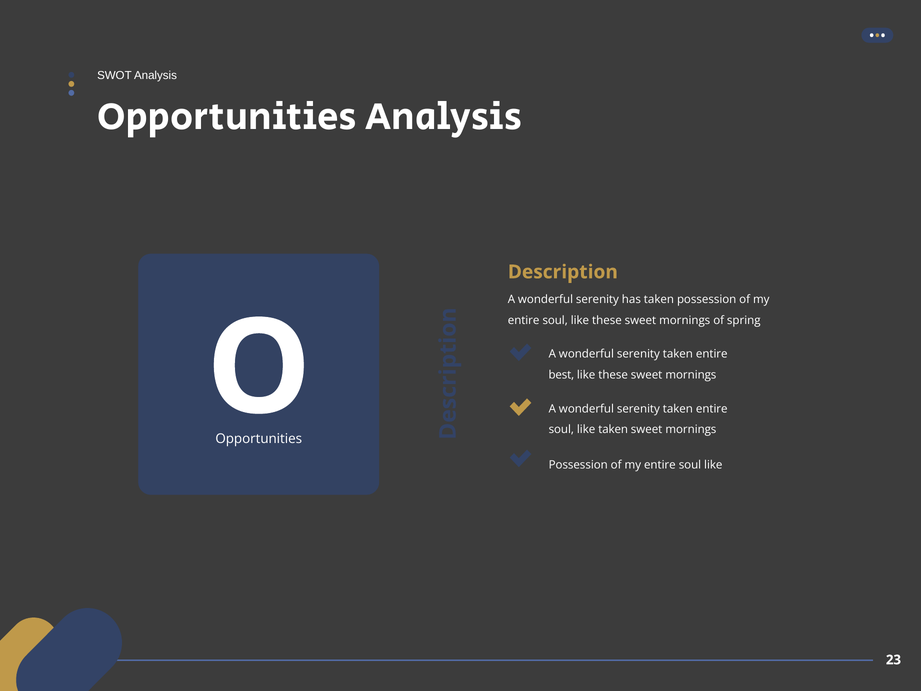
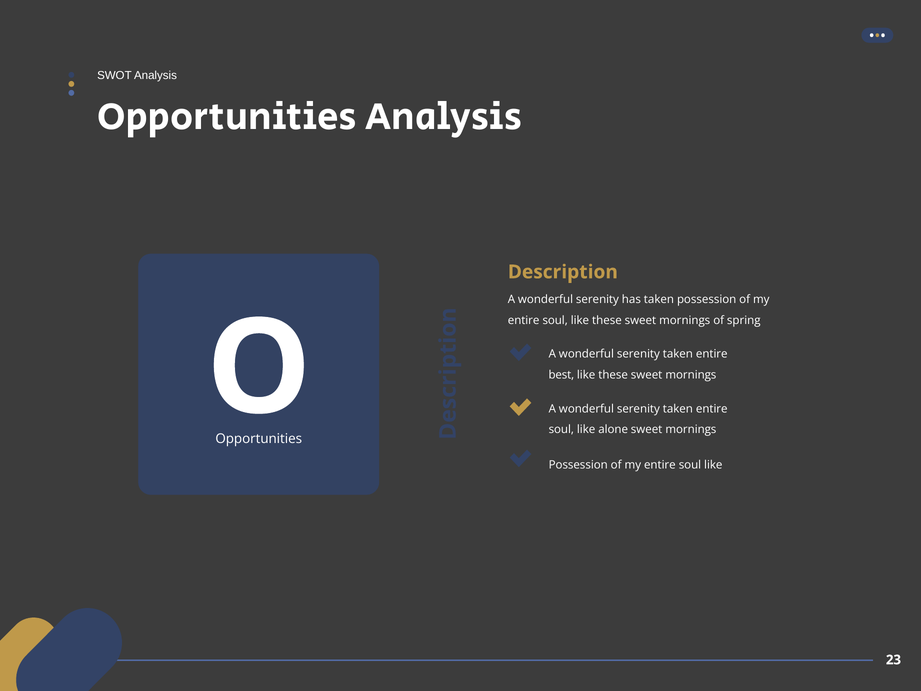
like taken: taken -> alone
